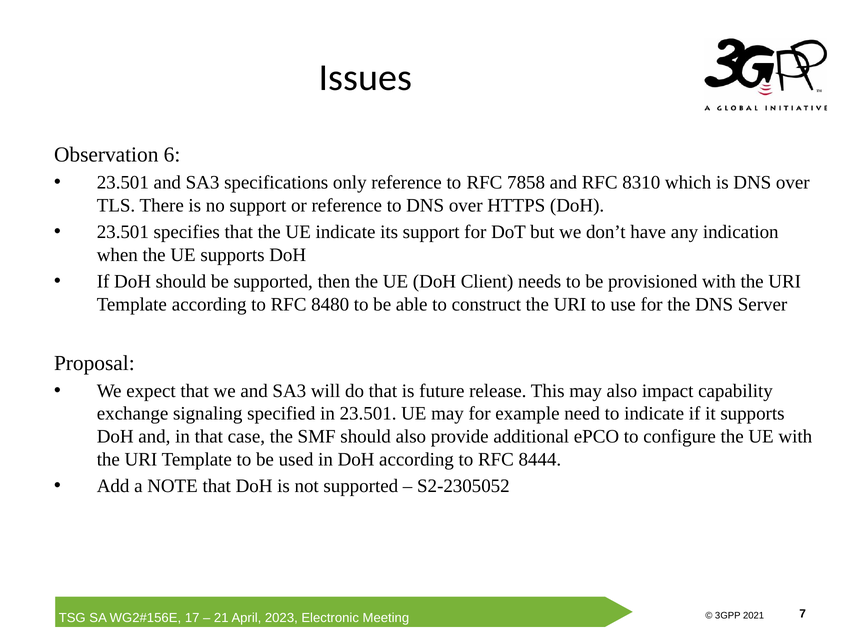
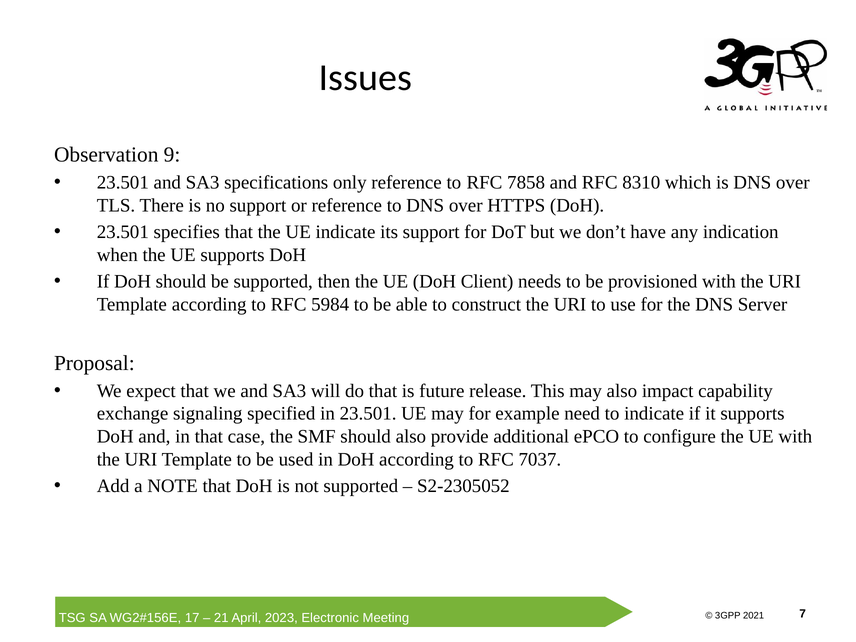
6: 6 -> 9
8480: 8480 -> 5984
8444: 8444 -> 7037
